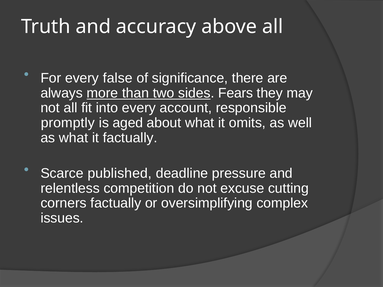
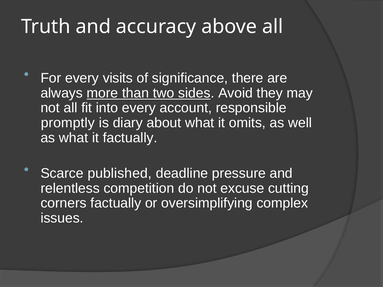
false: false -> visits
Fears: Fears -> Avoid
aged: aged -> diary
